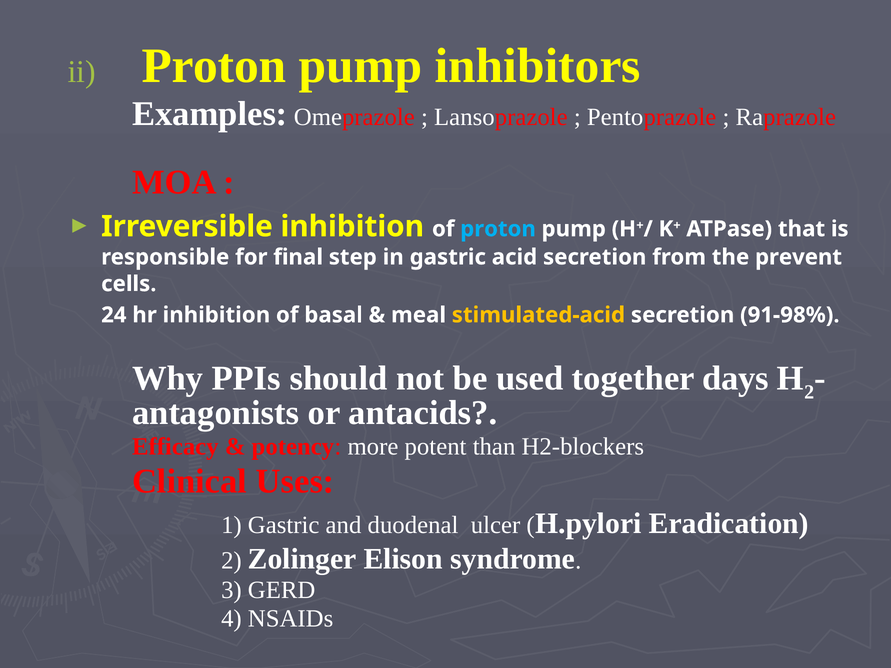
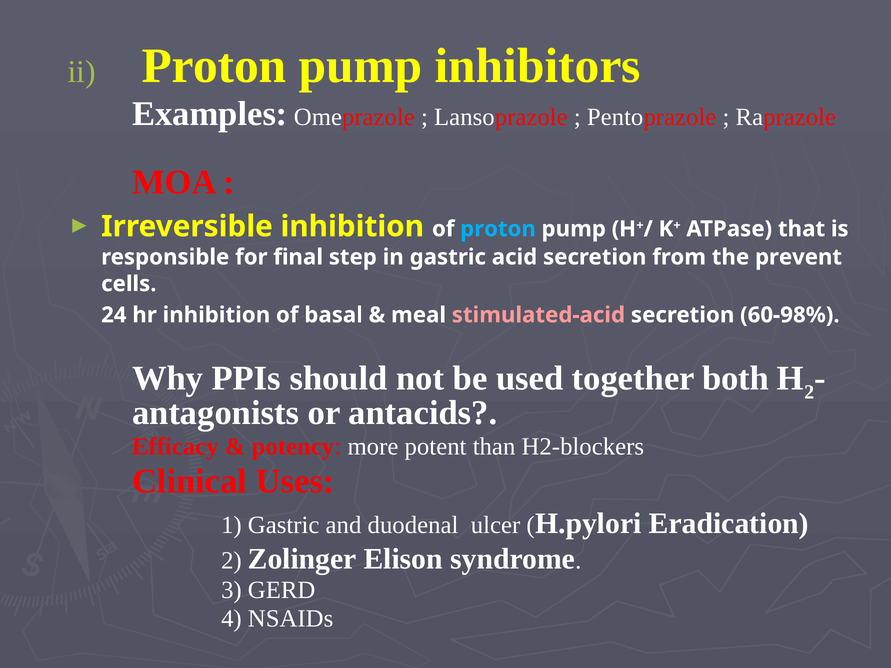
stimulated-acid colour: yellow -> pink
91-98%: 91-98% -> 60-98%
days: days -> both
